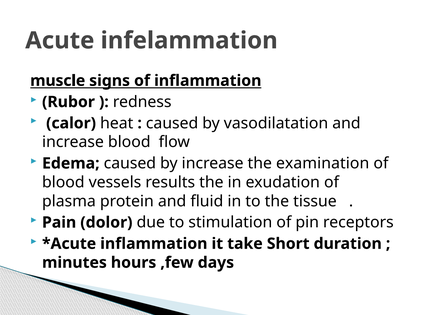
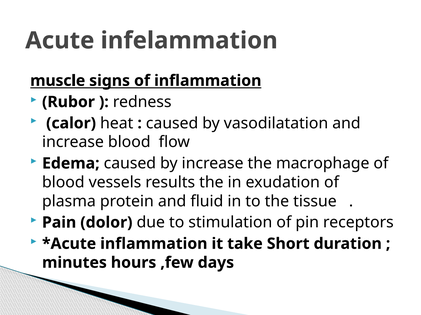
examination: examination -> macrophage
